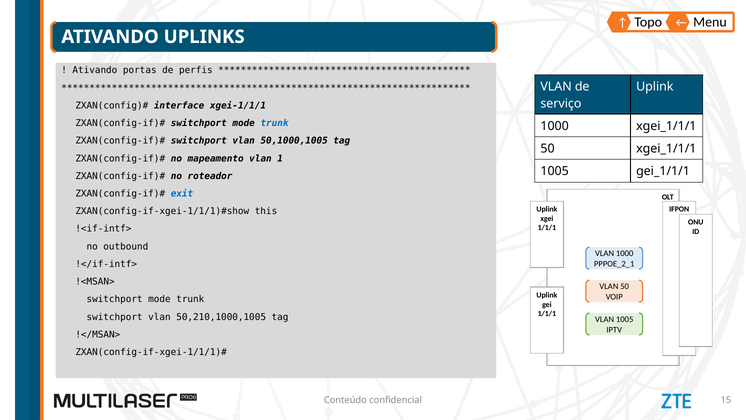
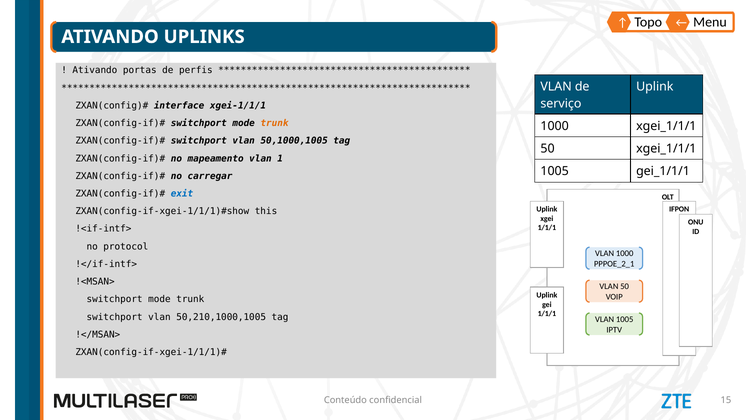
trunk at (275, 123) colour: blue -> orange
roteador: roteador -> carregar
outbound: outbound -> protocol
